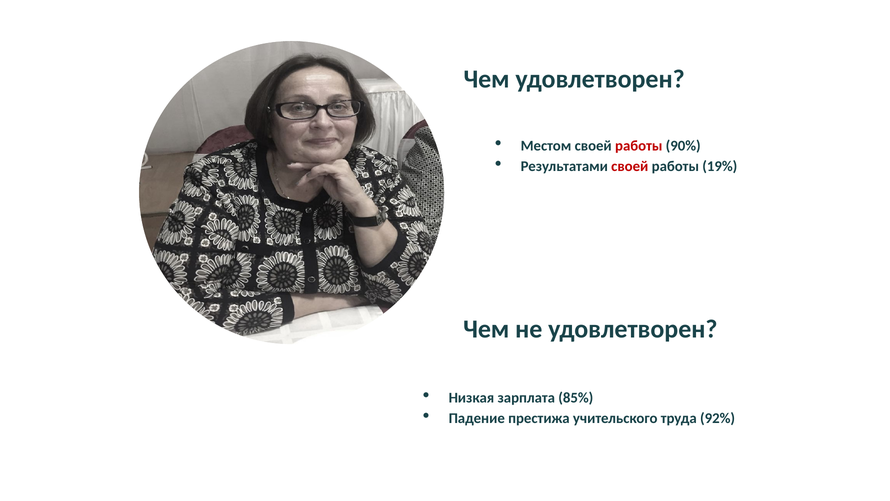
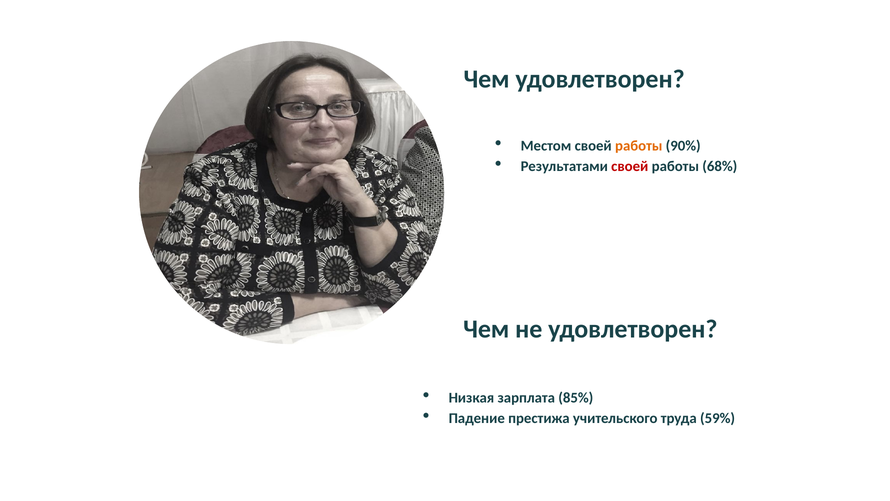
работы at (639, 146) colour: red -> orange
19%: 19% -> 68%
92%: 92% -> 59%
